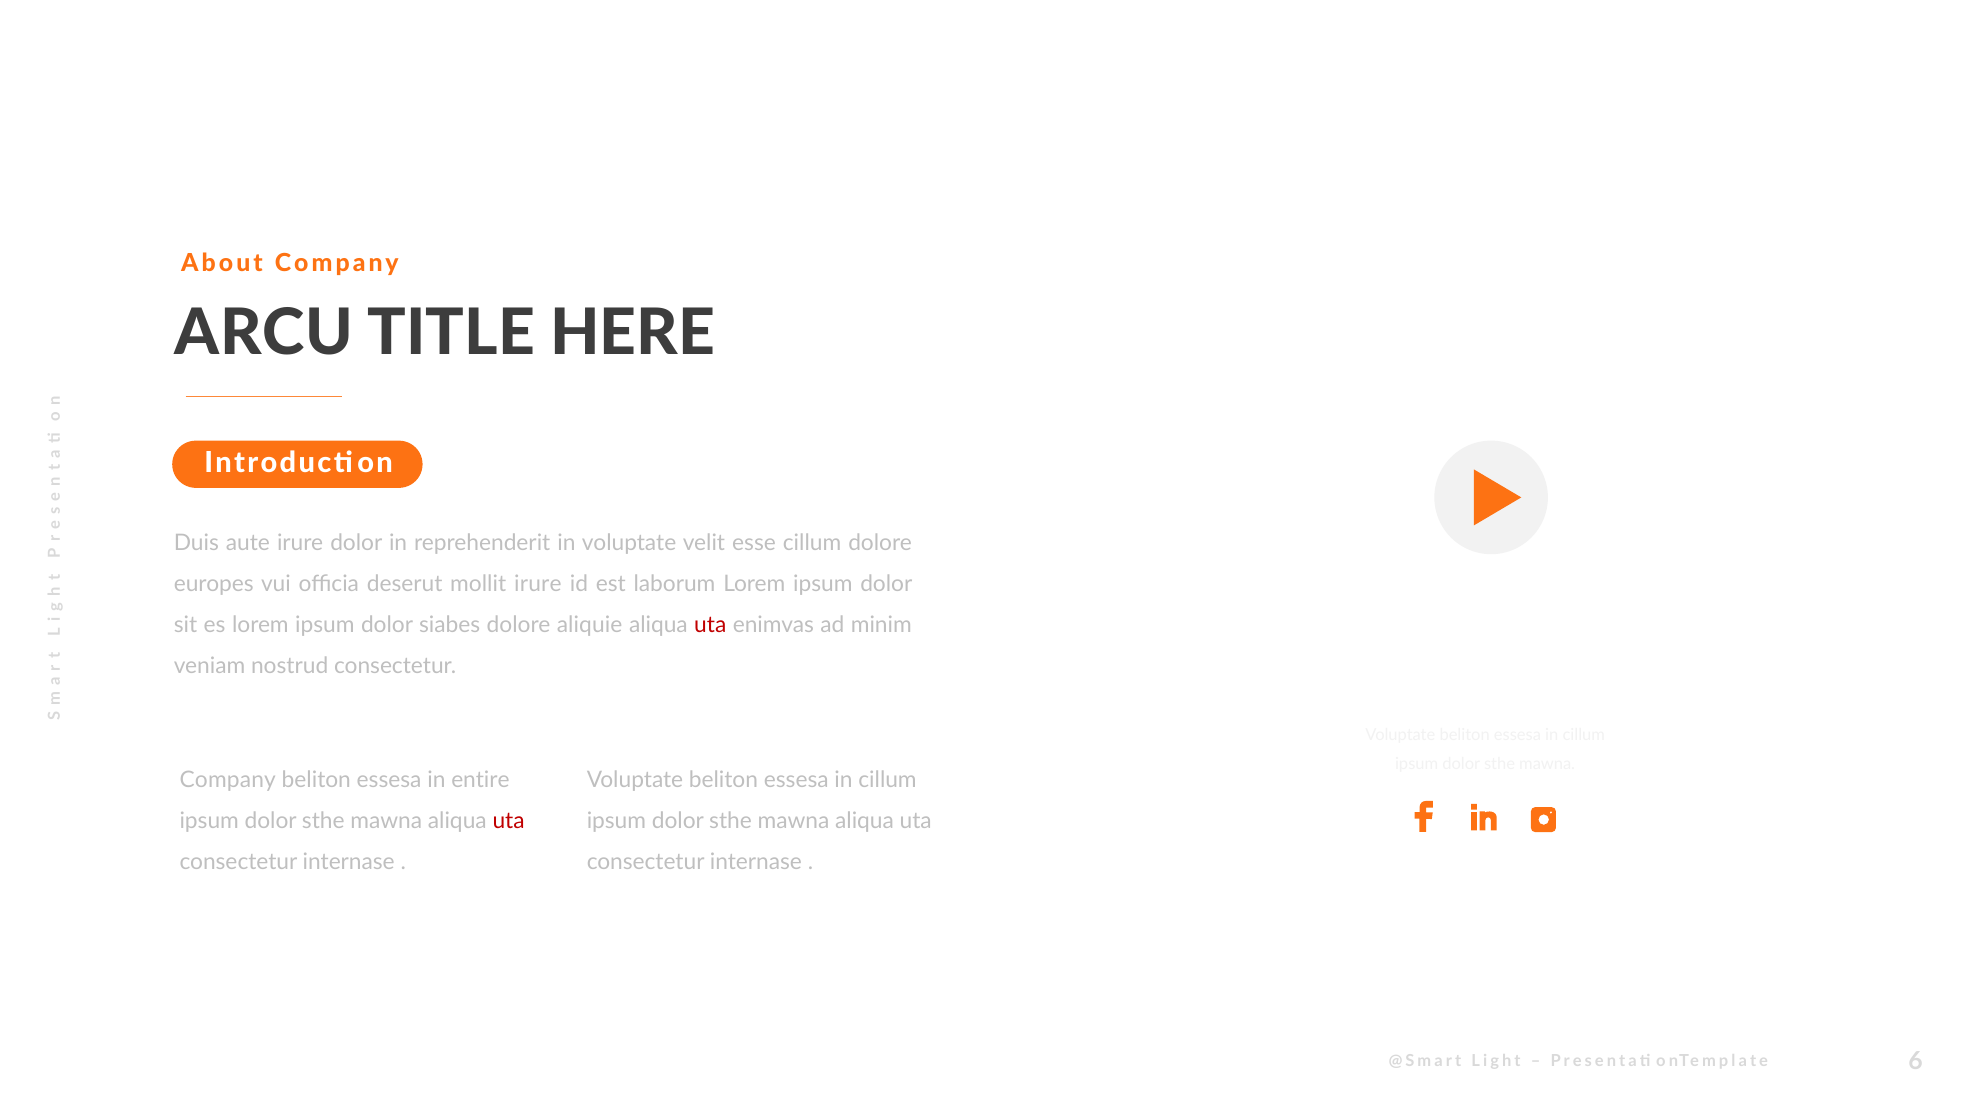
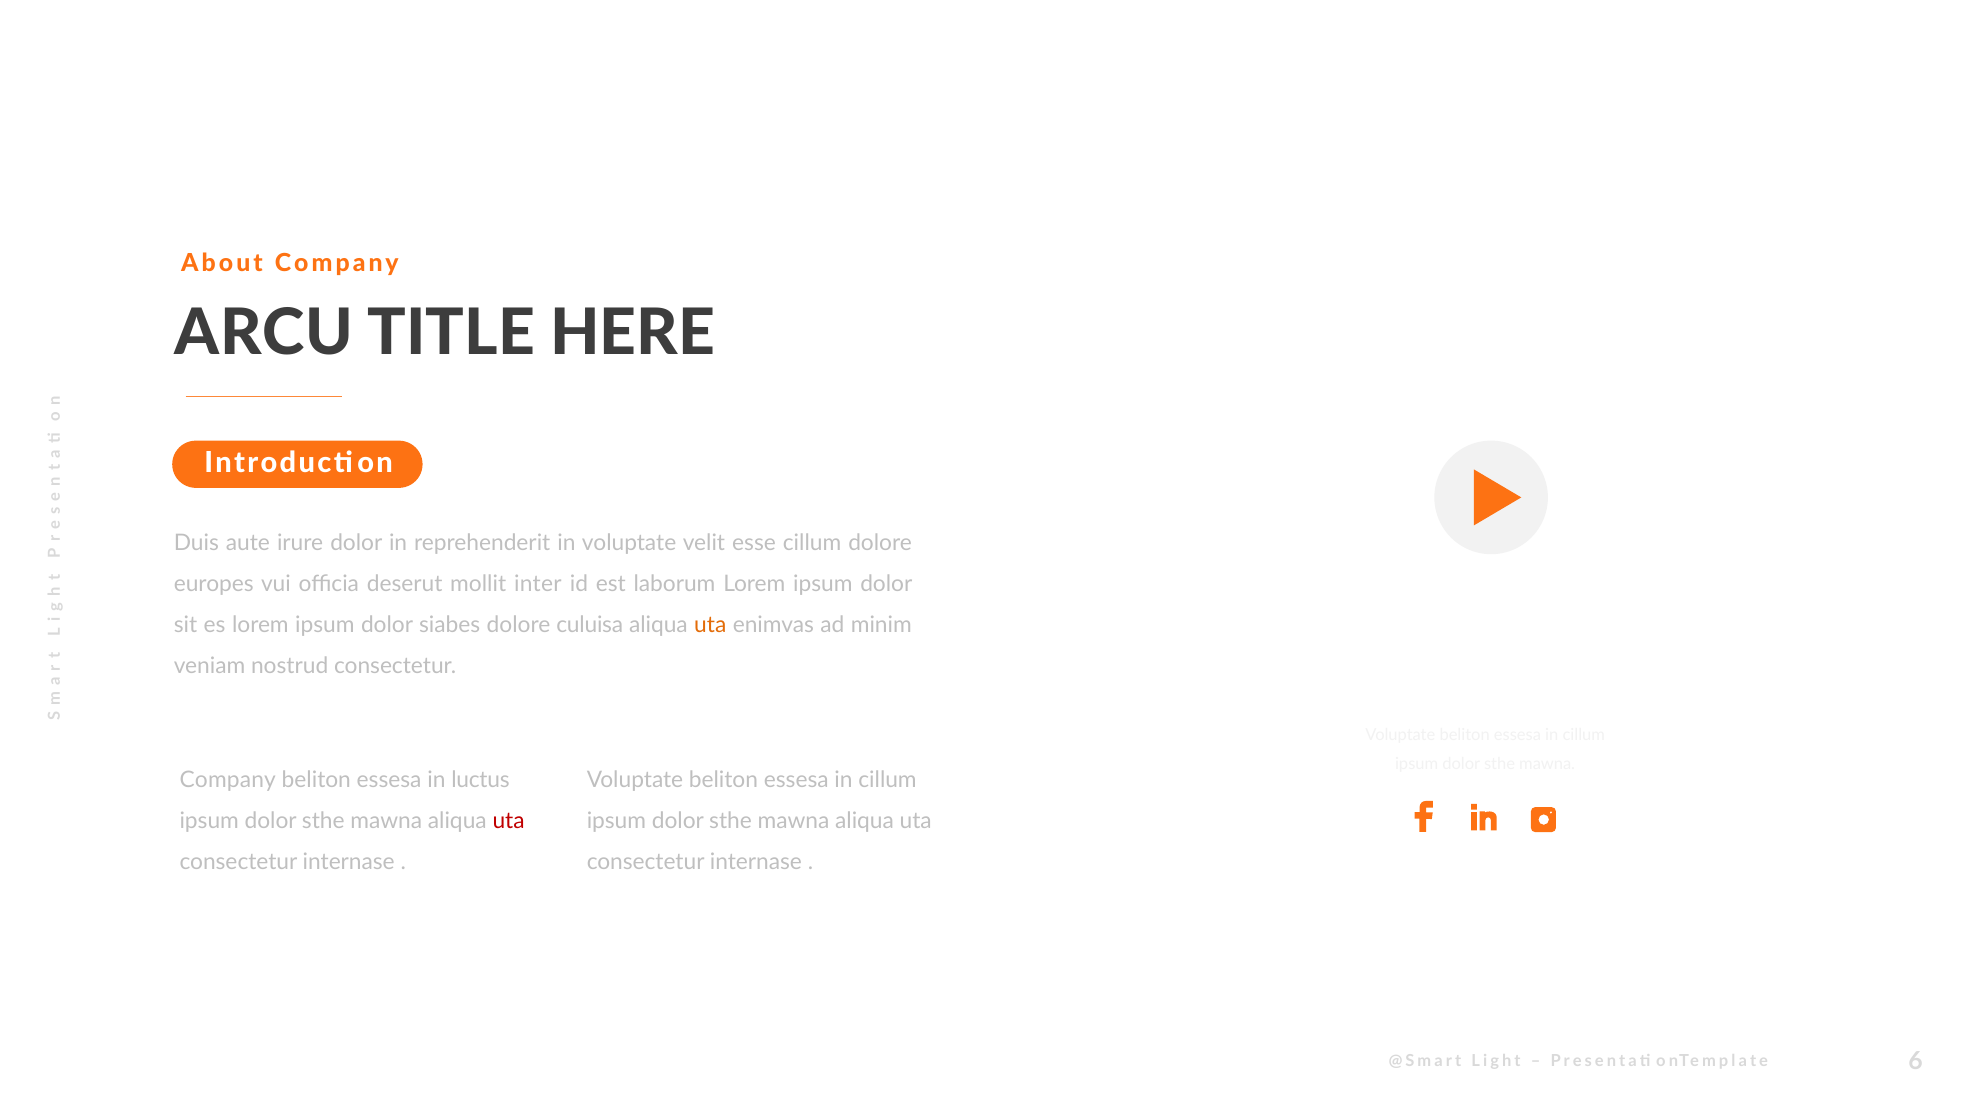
mollit irure: irure -> inter
aliquie: aliquie -> culuisa
uta at (710, 625) colour: red -> orange
entire: entire -> luctus
